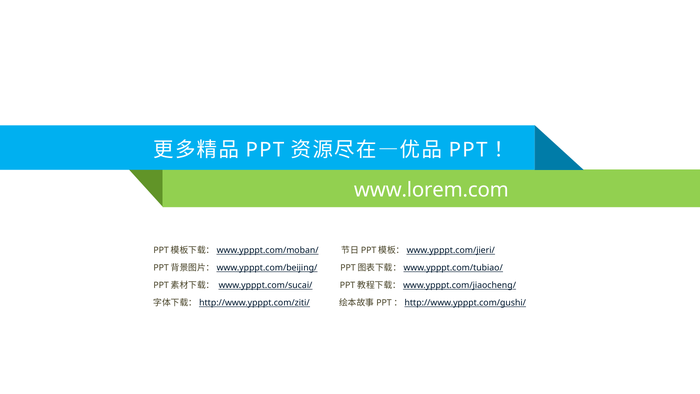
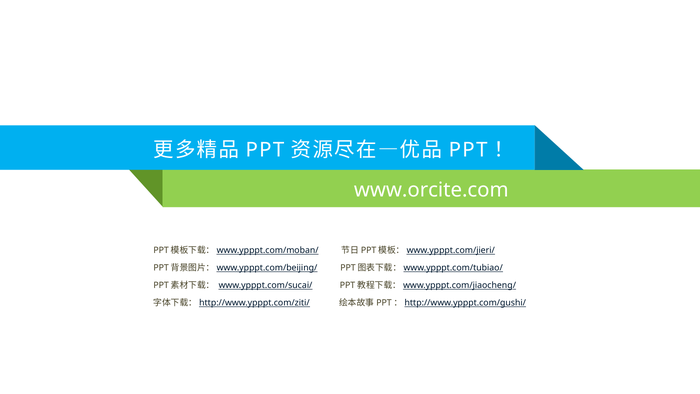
www.lorem.com: www.lorem.com -> www.orcite.com
